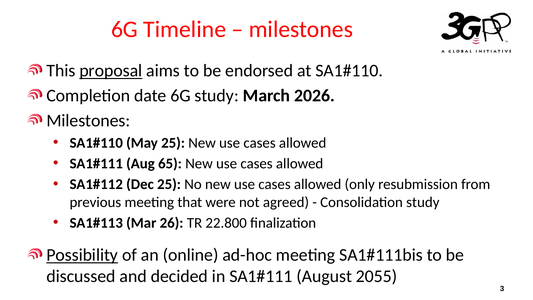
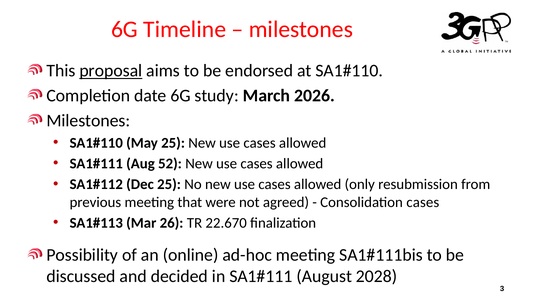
65: 65 -> 52
Consolidation study: study -> cases
22.800: 22.800 -> 22.670
Possibility underline: present -> none
2055: 2055 -> 2028
